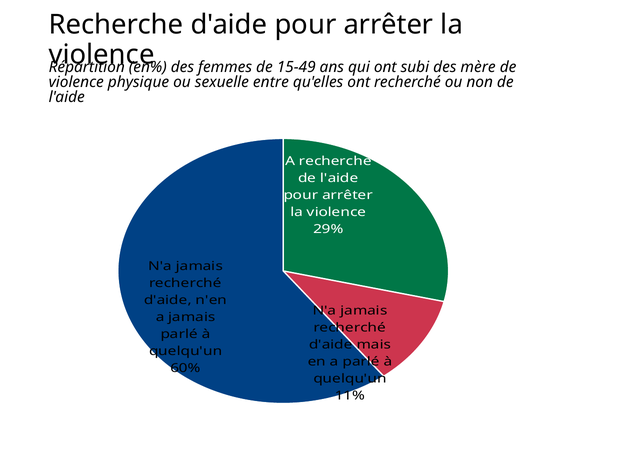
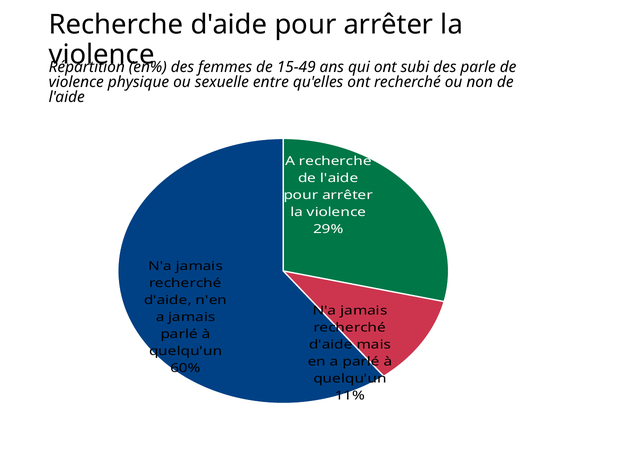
mère: mère -> parle
